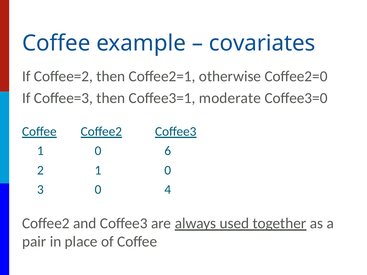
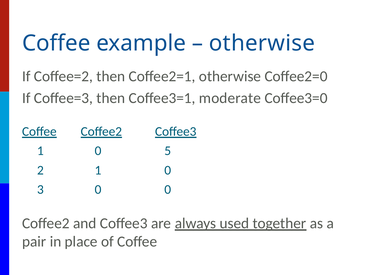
covariates at (262, 43): covariates -> otherwise
6: 6 -> 5
0 4: 4 -> 0
